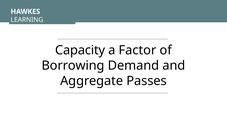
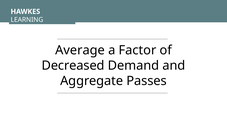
Capacity: Capacity -> Average
Borrowing: Borrowing -> Decreased
